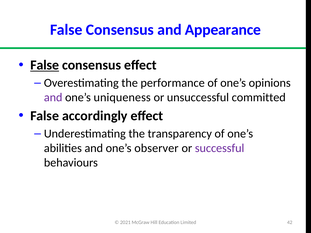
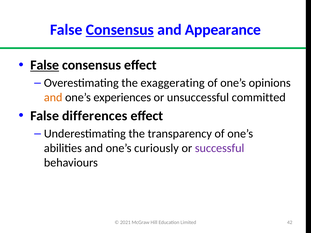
Consensus at (120, 30) underline: none -> present
performance: performance -> exaggerating
and at (53, 98) colour: purple -> orange
uniqueness: uniqueness -> experiences
accordingly: accordingly -> differences
observer: observer -> curiously
